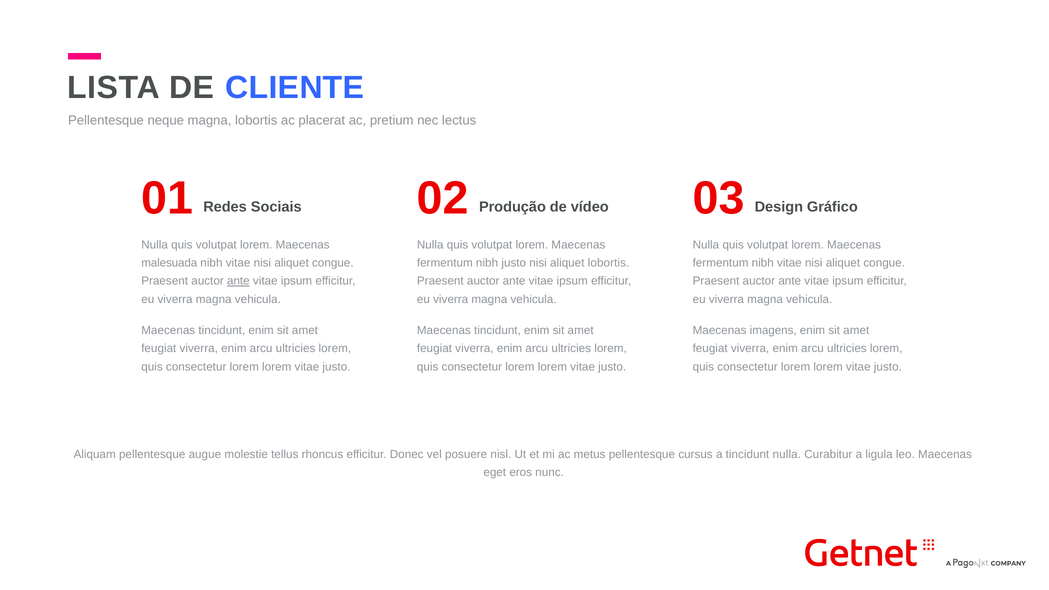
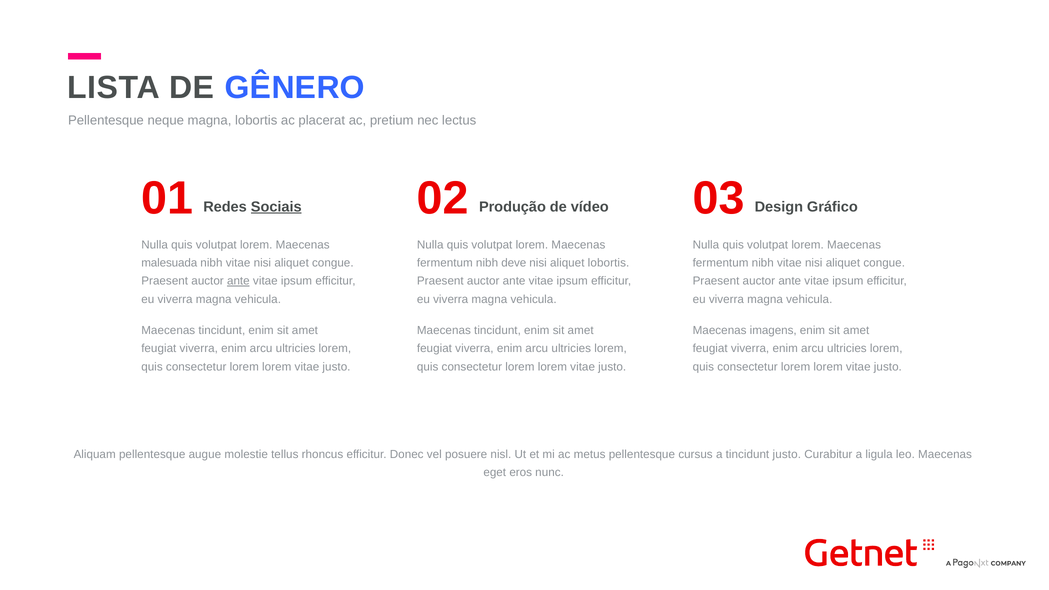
CLIENTE: CLIENTE -> GÊNERO
Sociais underline: none -> present
nibh justo: justo -> deve
tincidunt nulla: nulla -> justo
